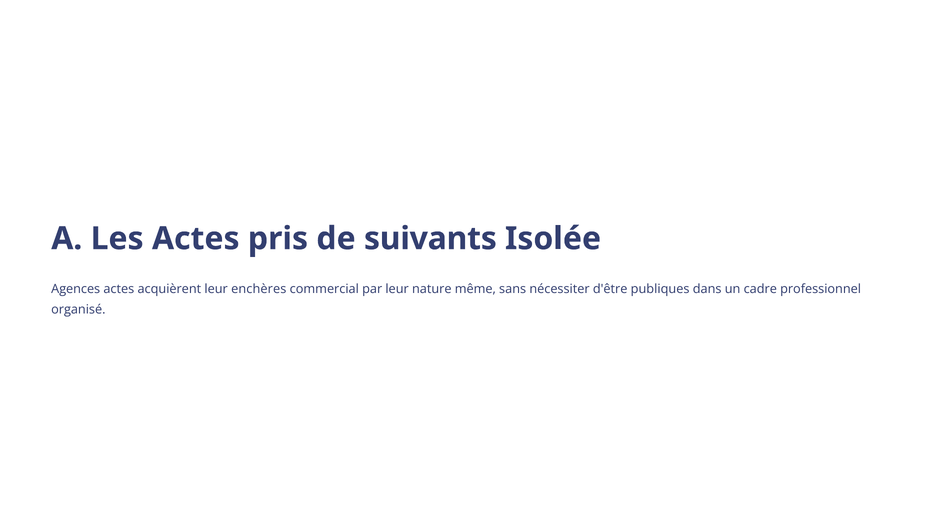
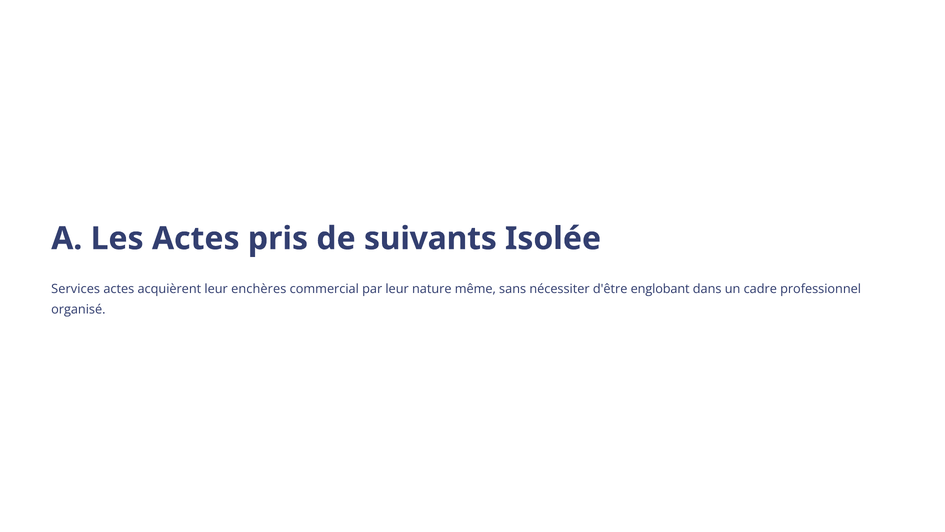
Agences: Agences -> Services
publiques: publiques -> englobant
